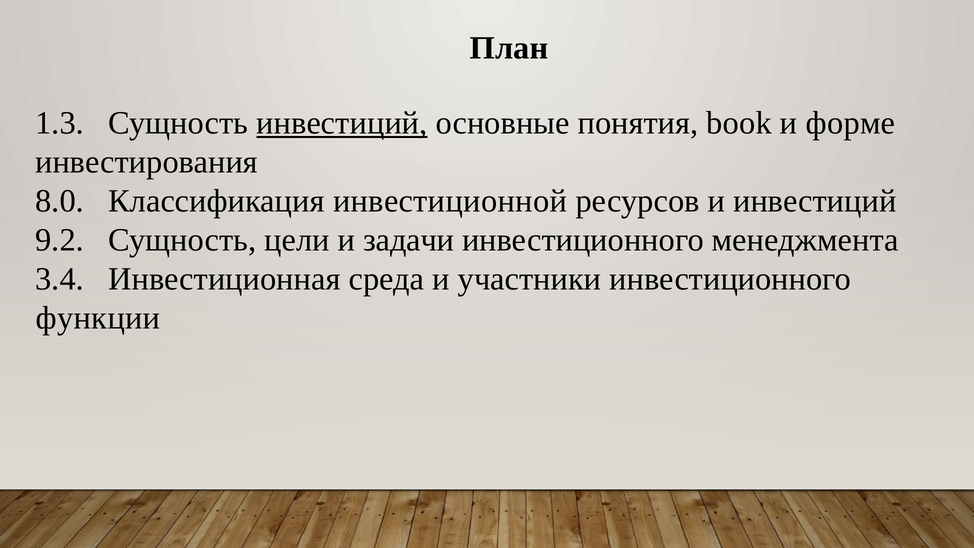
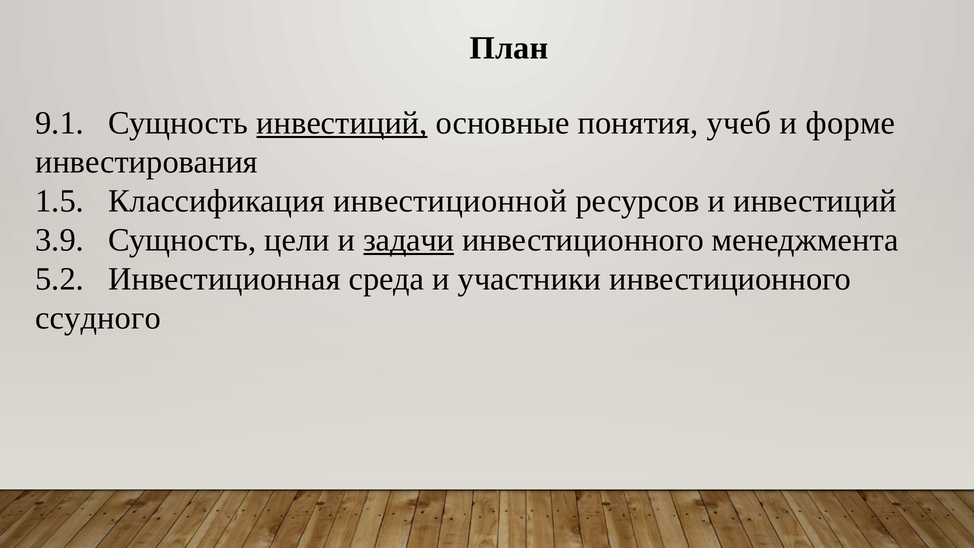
1.3: 1.3 -> 9.1
book: book -> учеб
8.0: 8.0 -> 1.5
9.2: 9.2 -> 3.9
задачи underline: none -> present
3.4: 3.4 -> 5.2
функции: функции -> ссудного
